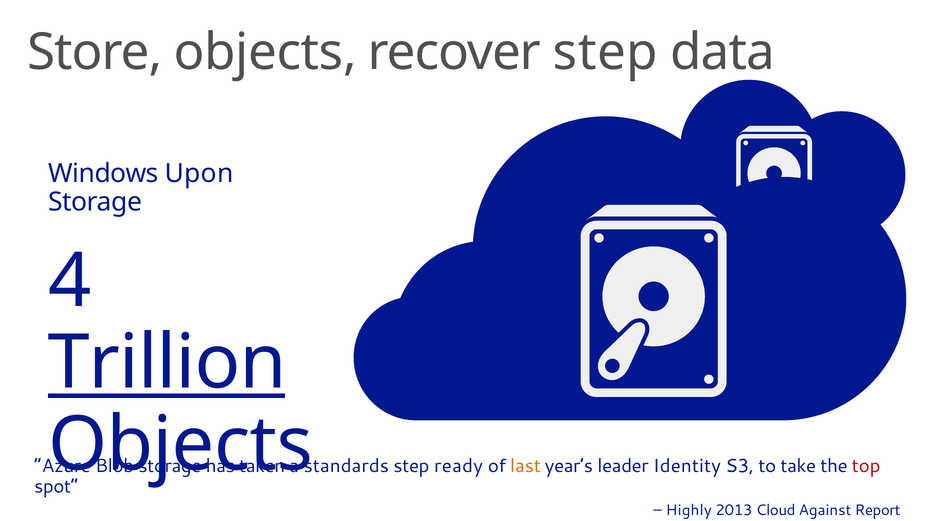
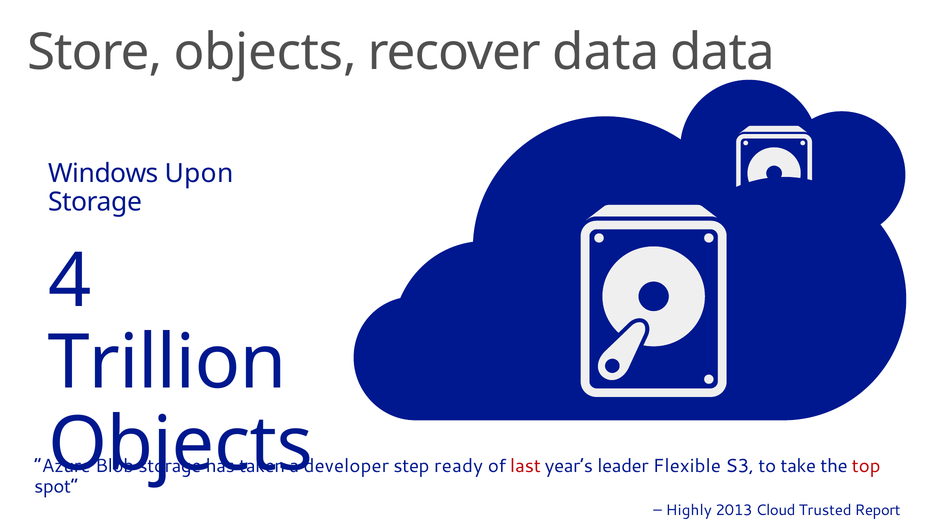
recover step: step -> data
Trillion underline: present -> none
standards: standards -> developer
last colour: orange -> red
Identity: Identity -> Flexible
Against: Against -> Trusted
